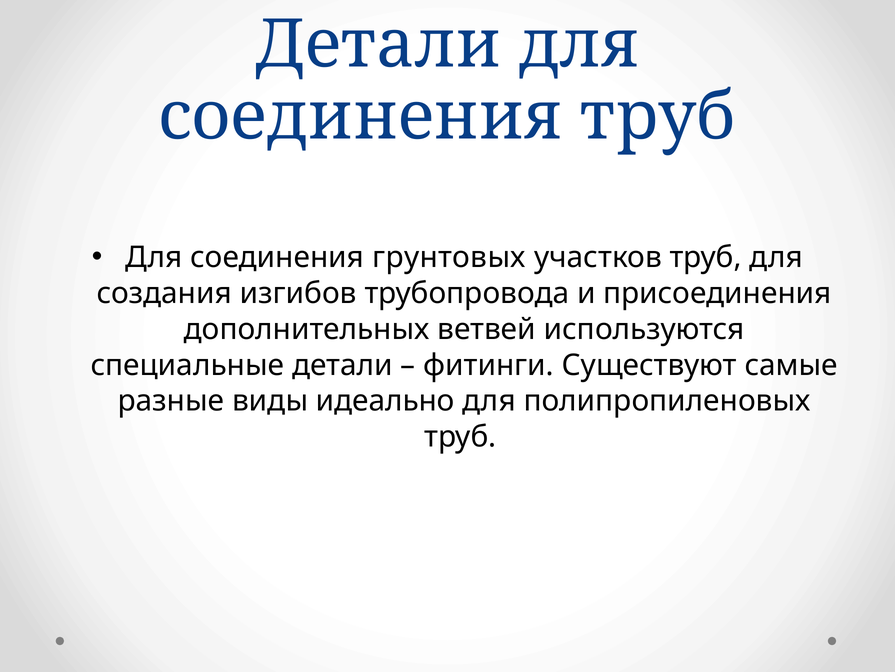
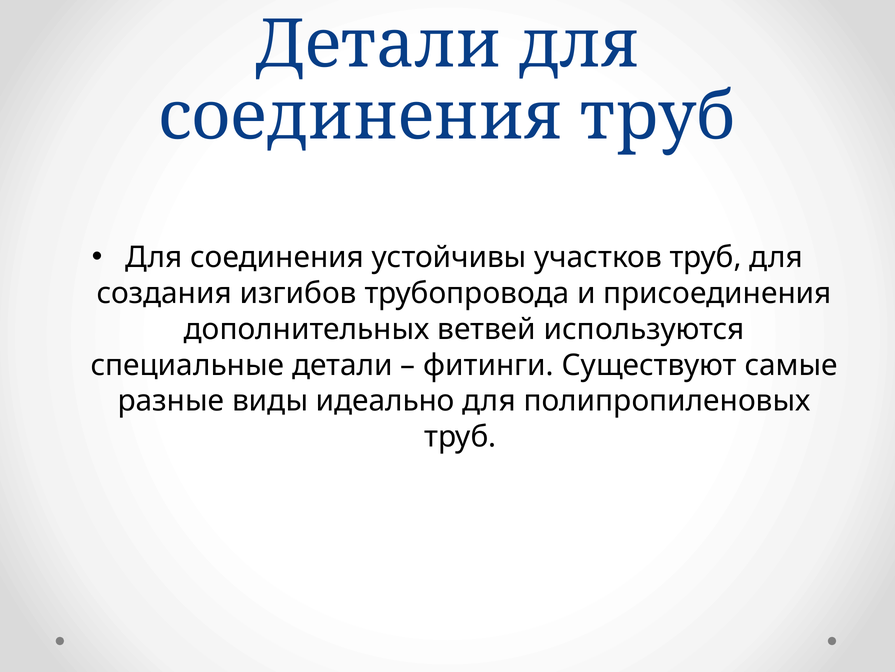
грунтовых: грунтовых -> устойчивы
